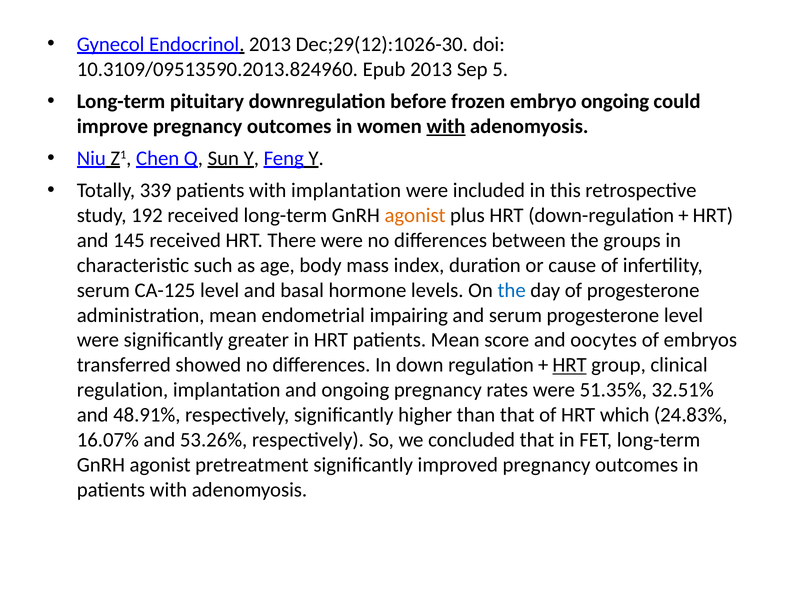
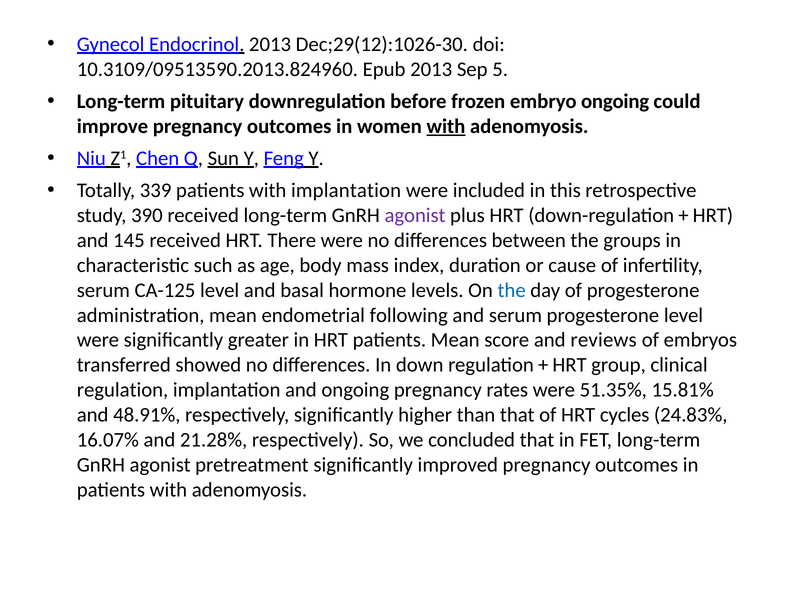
192: 192 -> 390
agonist at (415, 215) colour: orange -> purple
impairing: impairing -> following
oocytes: oocytes -> reviews
HRT at (570, 365) underline: present -> none
32.51%: 32.51% -> 15.81%
which: which -> cycles
53.26%: 53.26% -> 21.28%
